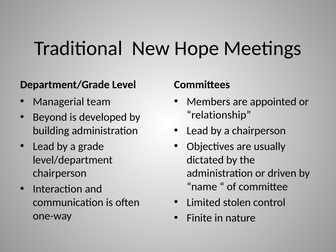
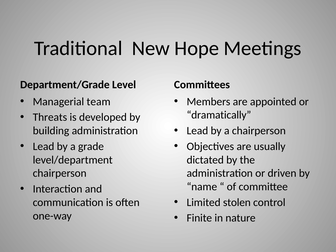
relationship: relationship -> dramatically
Beyond: Beyond -> Threats
